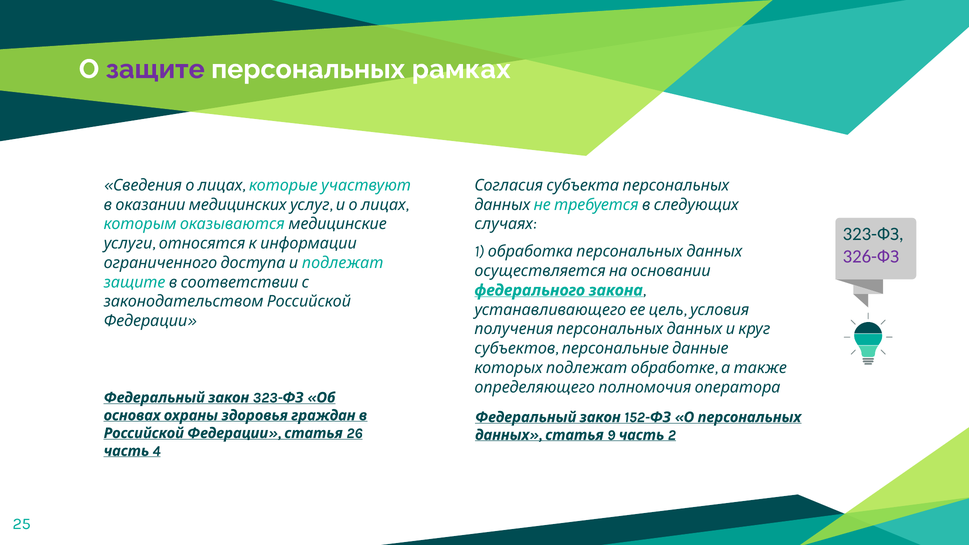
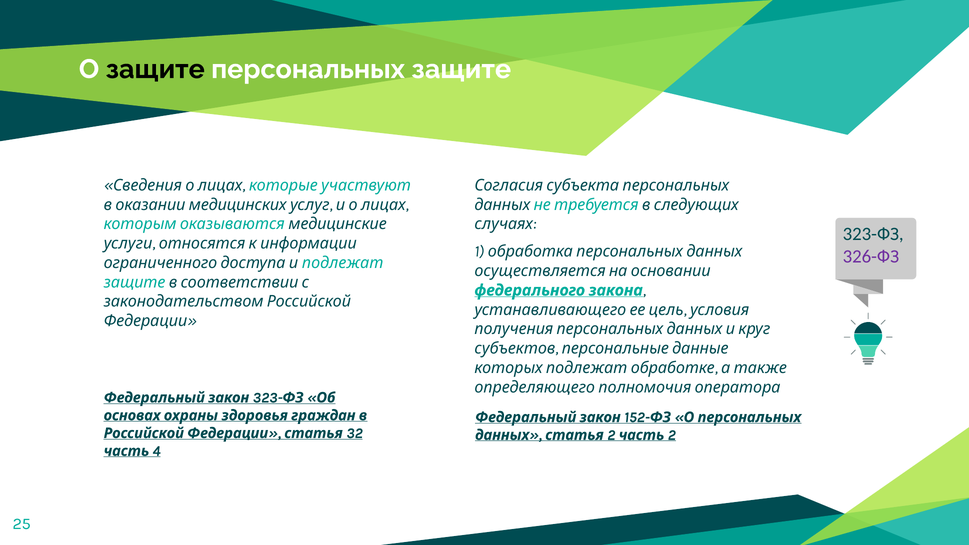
защите at (155, 69) colour: purple -> black
персональных рамках: рамках -> защите
26: 26 -> 32
9 at (611, 435): 9 -> 2
